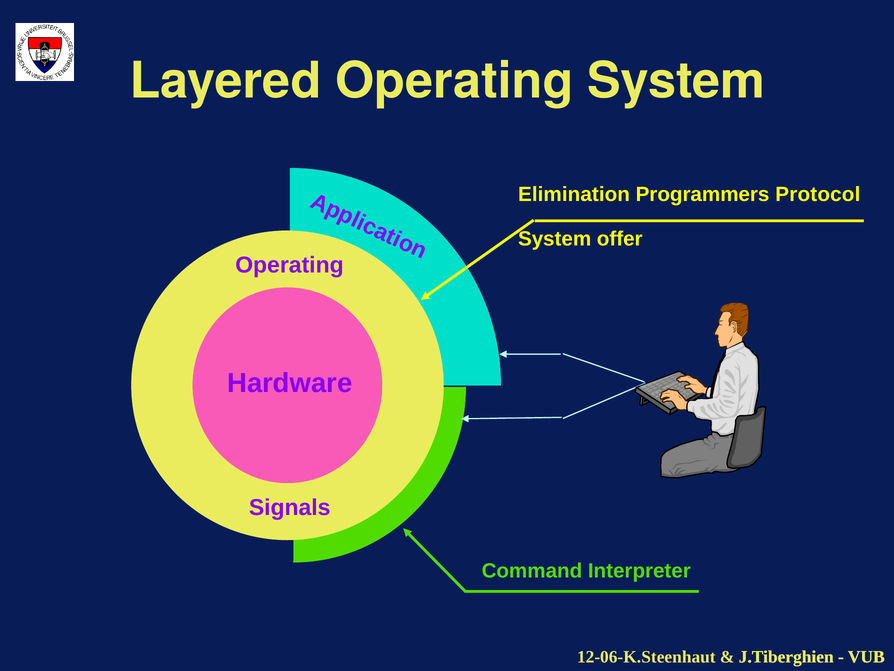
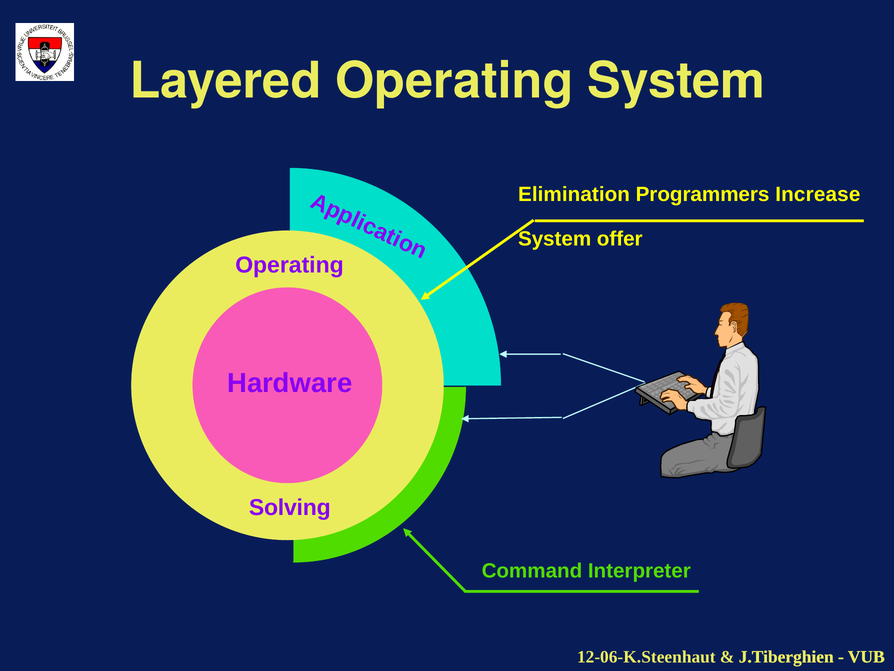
Protocol: Protocol -> Increase
Signals: Signals -> Solving
